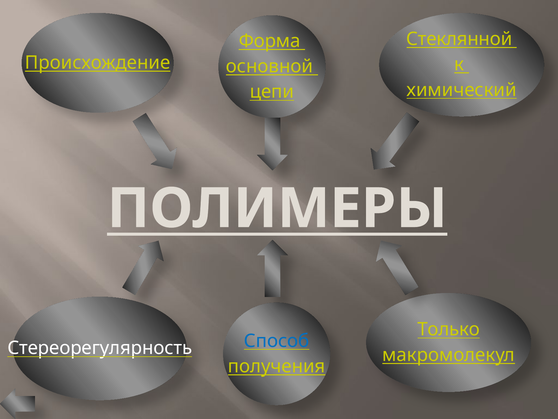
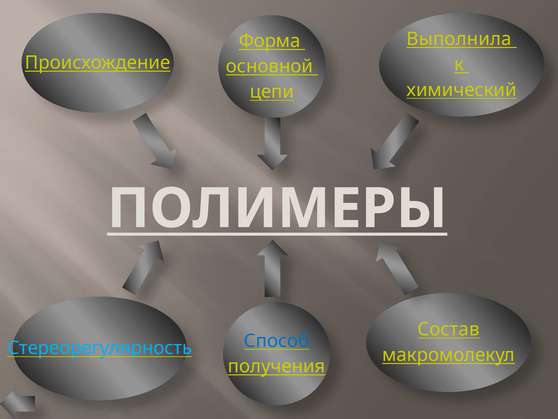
Стеклянной: Стеклянной -> Выполнила
Только: Только -> Состав
Стереорегулярность colour: white -> light blue
